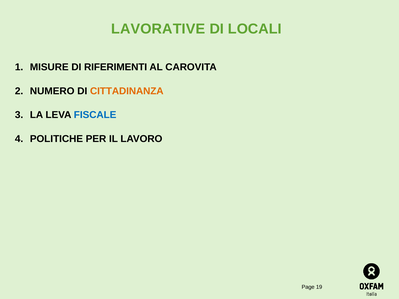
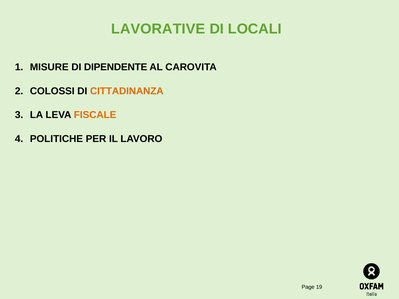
RIFERIMENTI: RIFERIMENTI -> DIPENDENTE
NUMERO: NUMERO -> COLOSSI
FISCALE colour: blue -> orange
